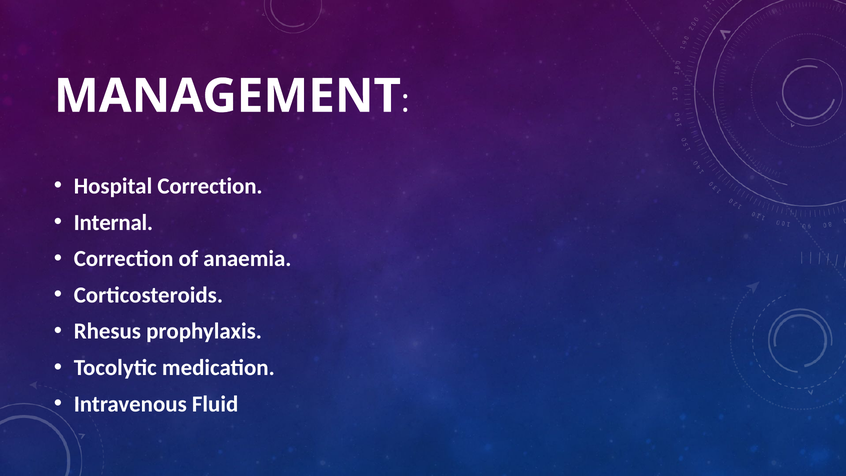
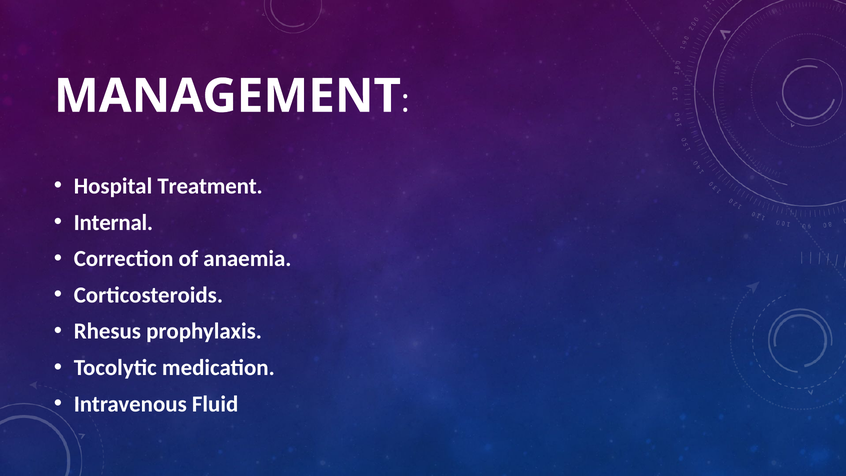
Hospital Correction: Correction -> Treatment
